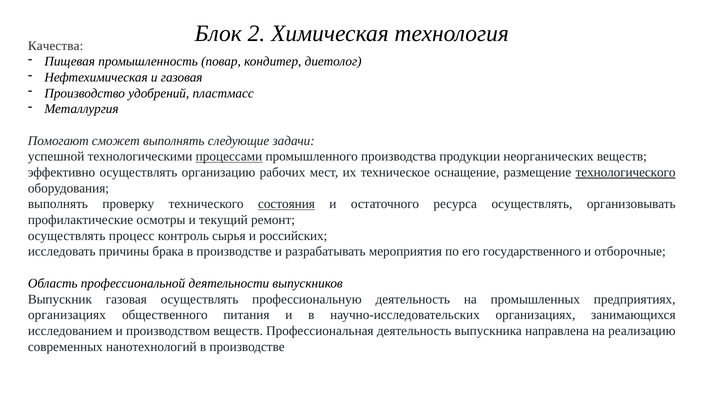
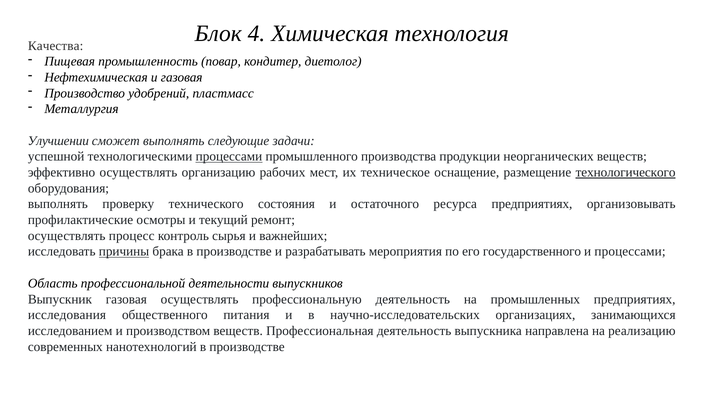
2: 2 -> 4
Помогают: Помогают -> Улучшении
состояния underline: present -> none
ресурса осуществлять: осуществлять -> предприятиях
российских: российских -> важнейших
причины underline: none -> present
и отборочные: отборочные -> процессами
организациях at (67, 315): организациях -> исследования
